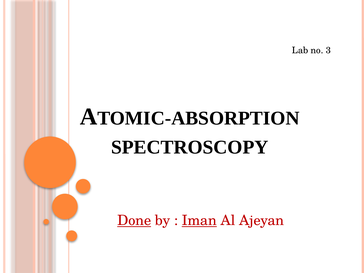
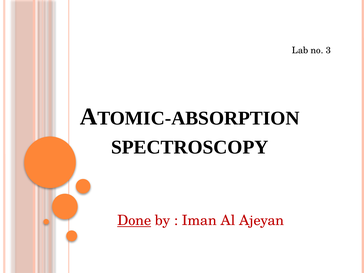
Iman underline: present -> none
